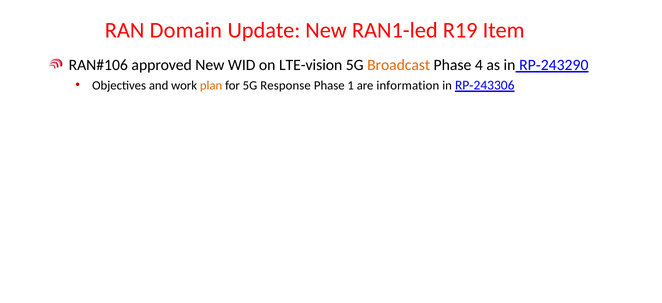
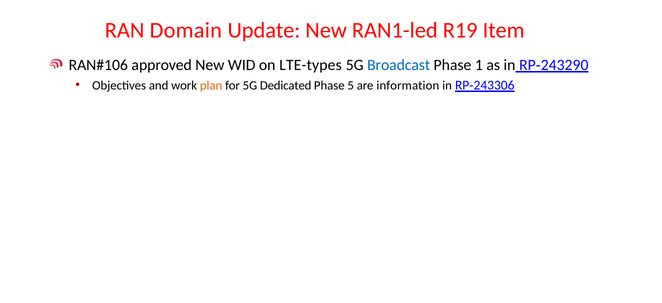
LTE-vision: LTE-vision -> LTE-types
Broadcast colour: orange -> blue
4: 4 -> 1
Response: Response -> Dedicated
1: 1 -> 5
